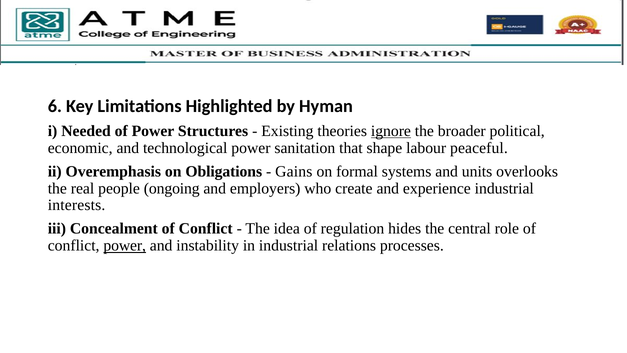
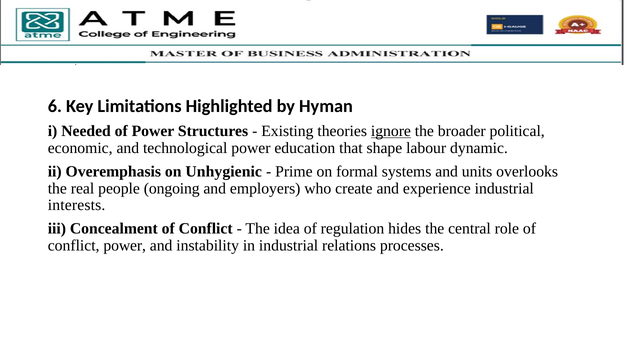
sanitation: sanitation -> education
peaceful: peaceful -> dynamic
Obligations: Obligations -> Unhygienic
Gains: Gains -> Prime
power at (125, 245) underline: present -> none
